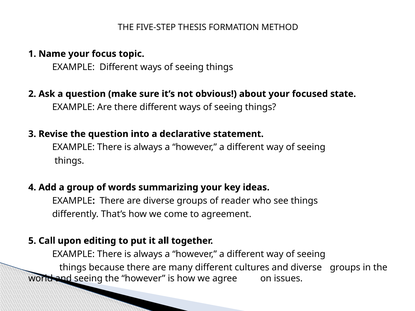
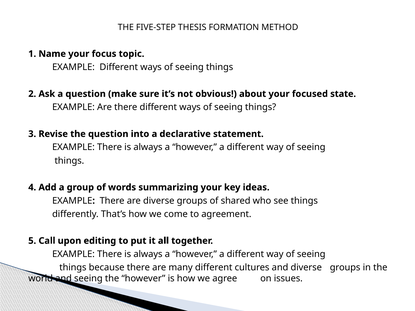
reader: reader -> shared
